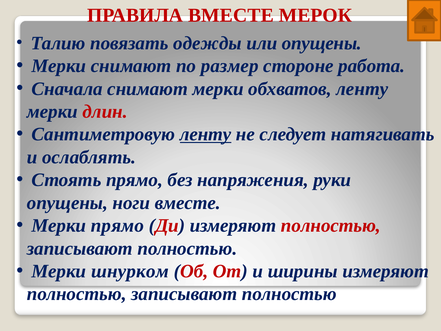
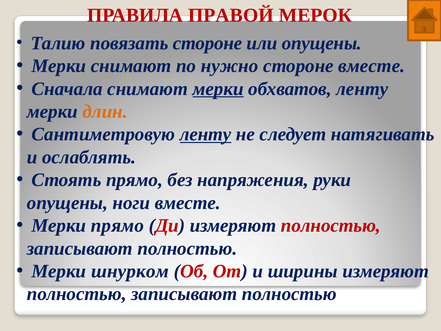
ПРАВИЛА ВМЕСТЕ: ВМЕСТЕ -> ПРАВОЙ
повязать одежды: одежды -> стороне
размер: размер -> нужно
стороне работа: работа -> вместе
мерки at (218, 89) underline: none -> present
длин colour: red -> orange
